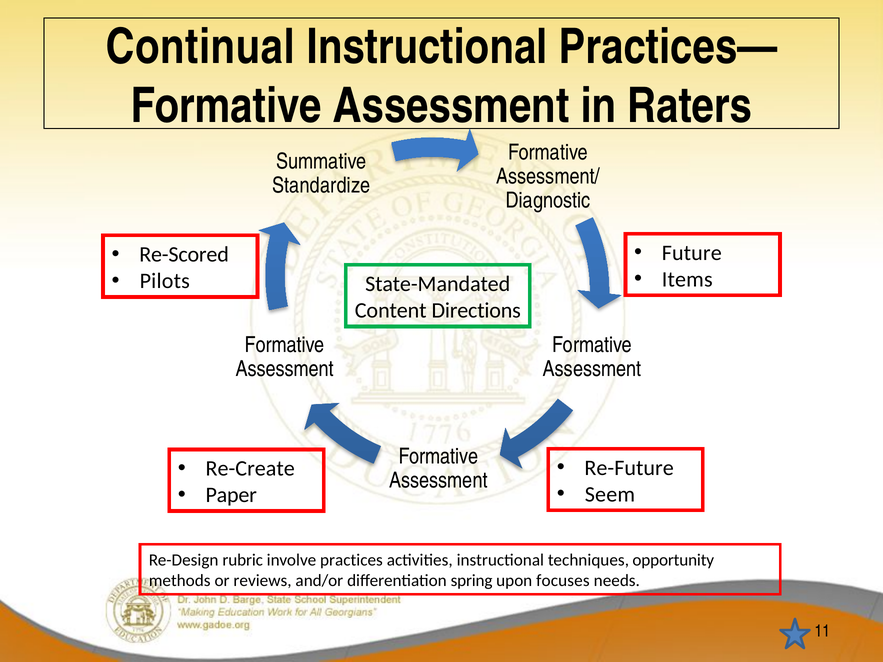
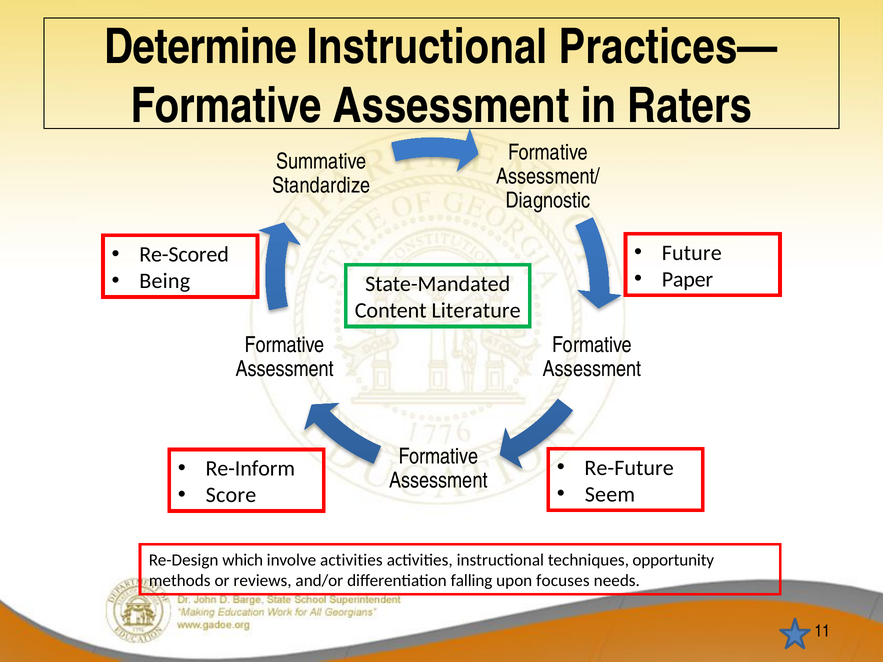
Continual: Continual -> Determine
Items: Items -> Paper
Pilots: Pilots -> Being
Directions: Directions -> Literature
Re-Create: Re-Create -> Re-Inform
Paper: Paper -> Score
rubric: rubric -> which
involve practices: practices -> activities
spring: spring -> falling
